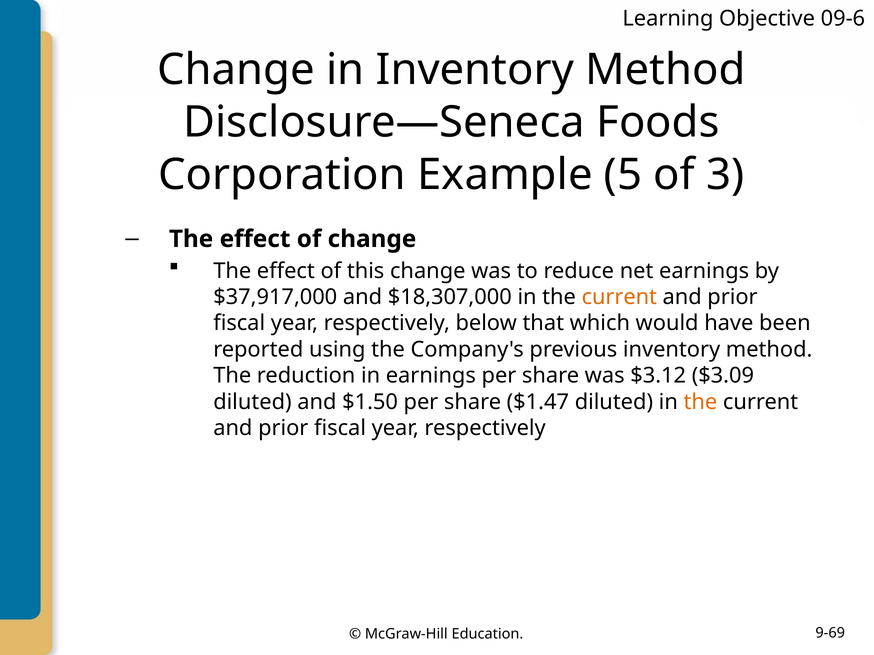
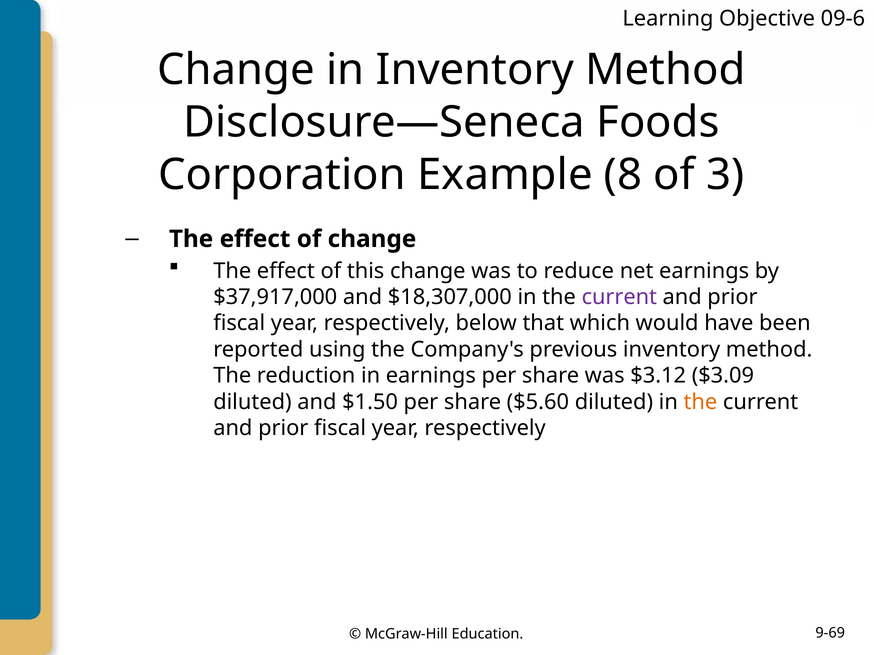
5: 5 -> 8
current at (619, 297) colour: orange -> purple
$1.47: $1.47 -> $5.60
